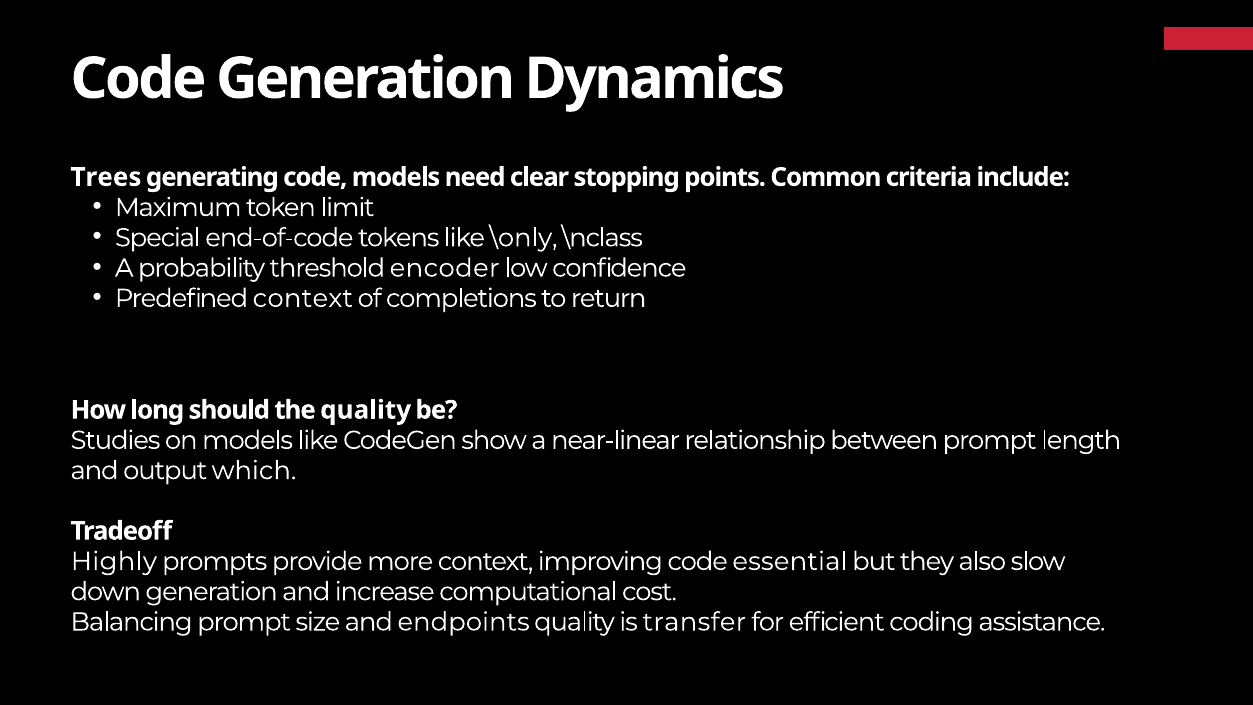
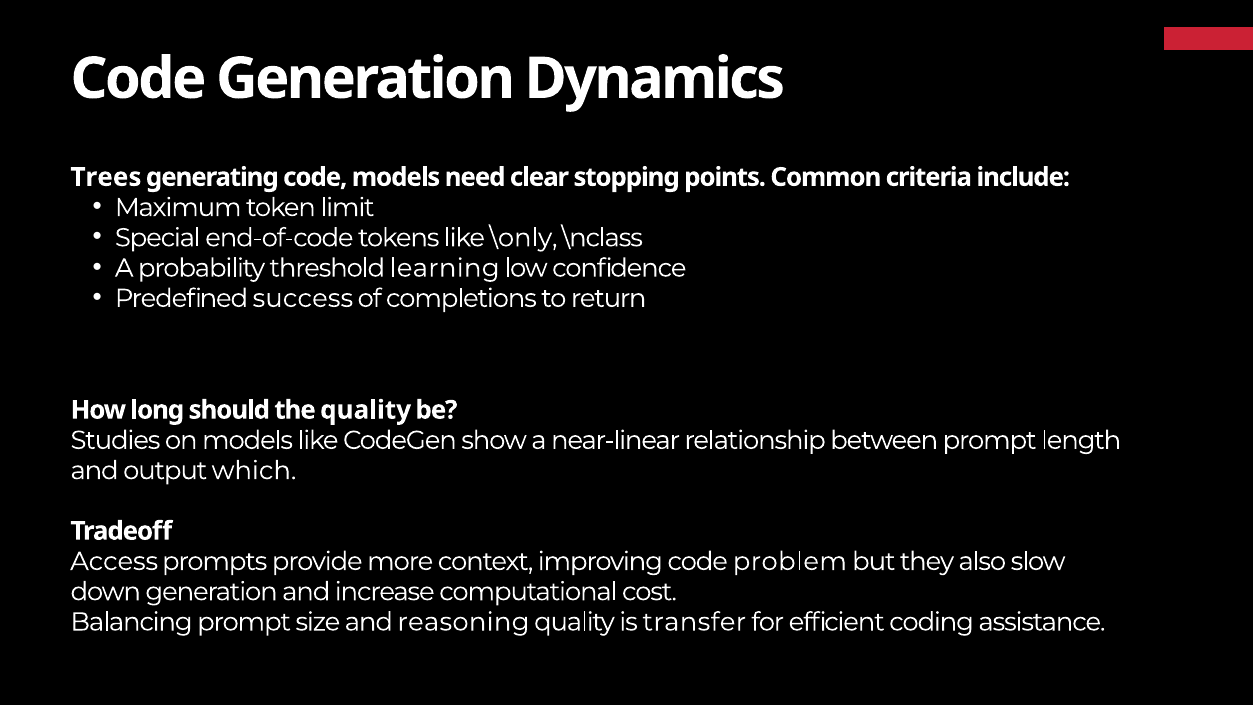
encoder: encoder -> learning
Predefined context: context -> success
Highly: Highly -> Access
essential: essential -> problem
endpoints: endpoints -> reasoning
